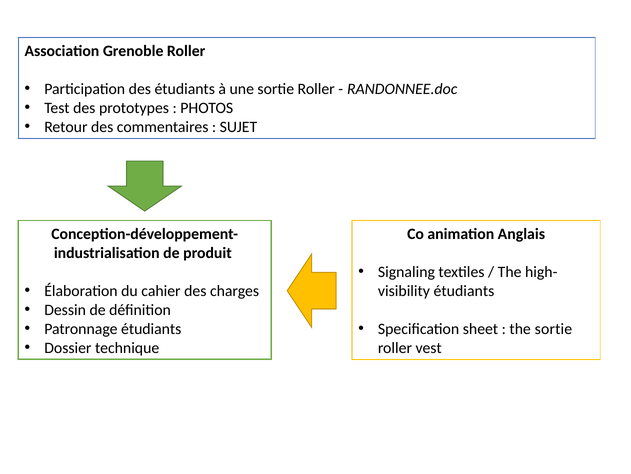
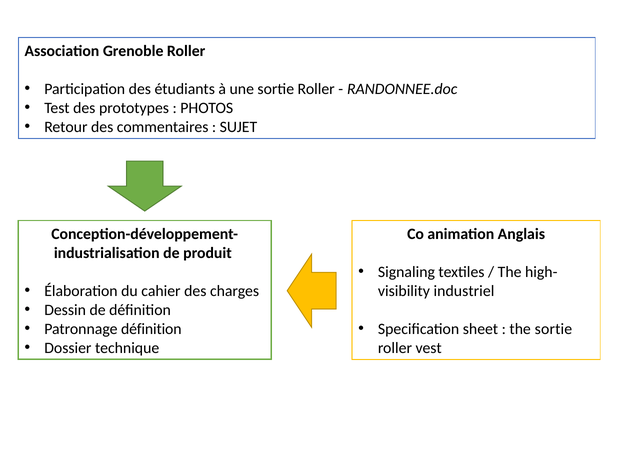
étudiants at (464, 291): étudiants -> industriel
Patronnage étudiants: étudiants -> définition
